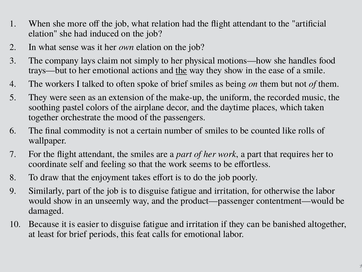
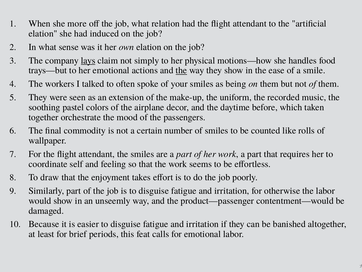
lays underline: none -> present
of brief: brief -> your
places: places -> before
